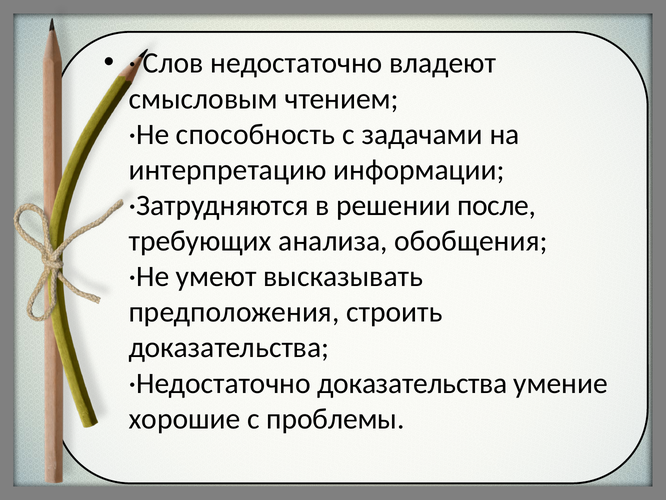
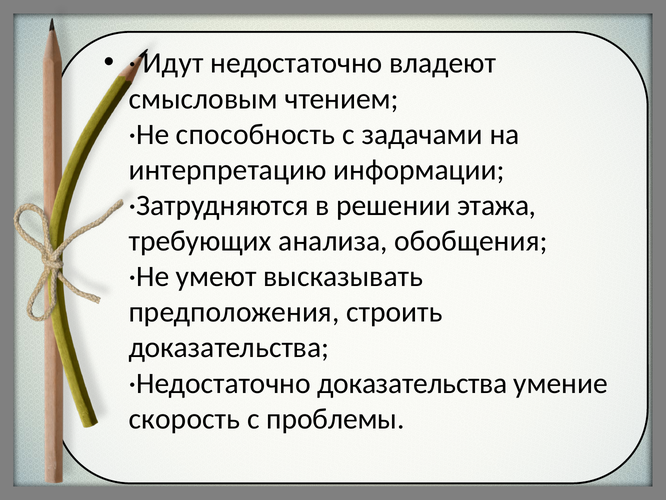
Слов: Слов -> Идут
после: после -> этажа
хорошие: хорошие -> скорость
